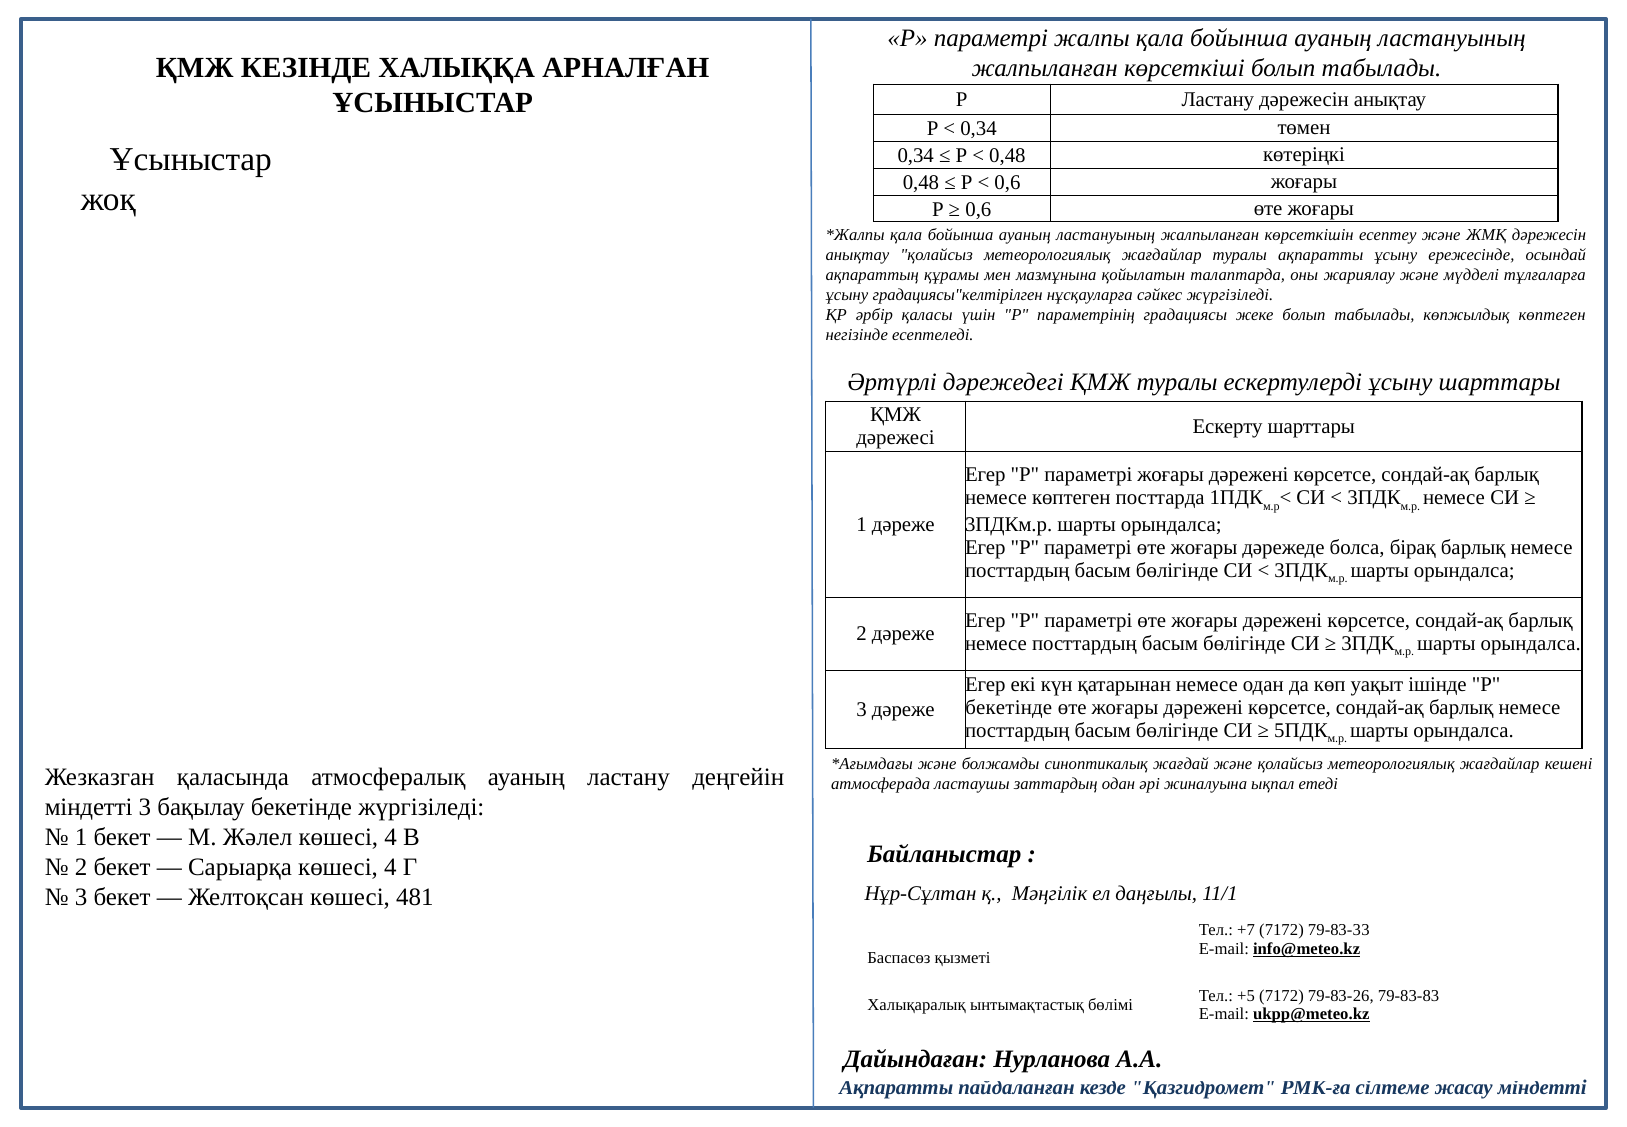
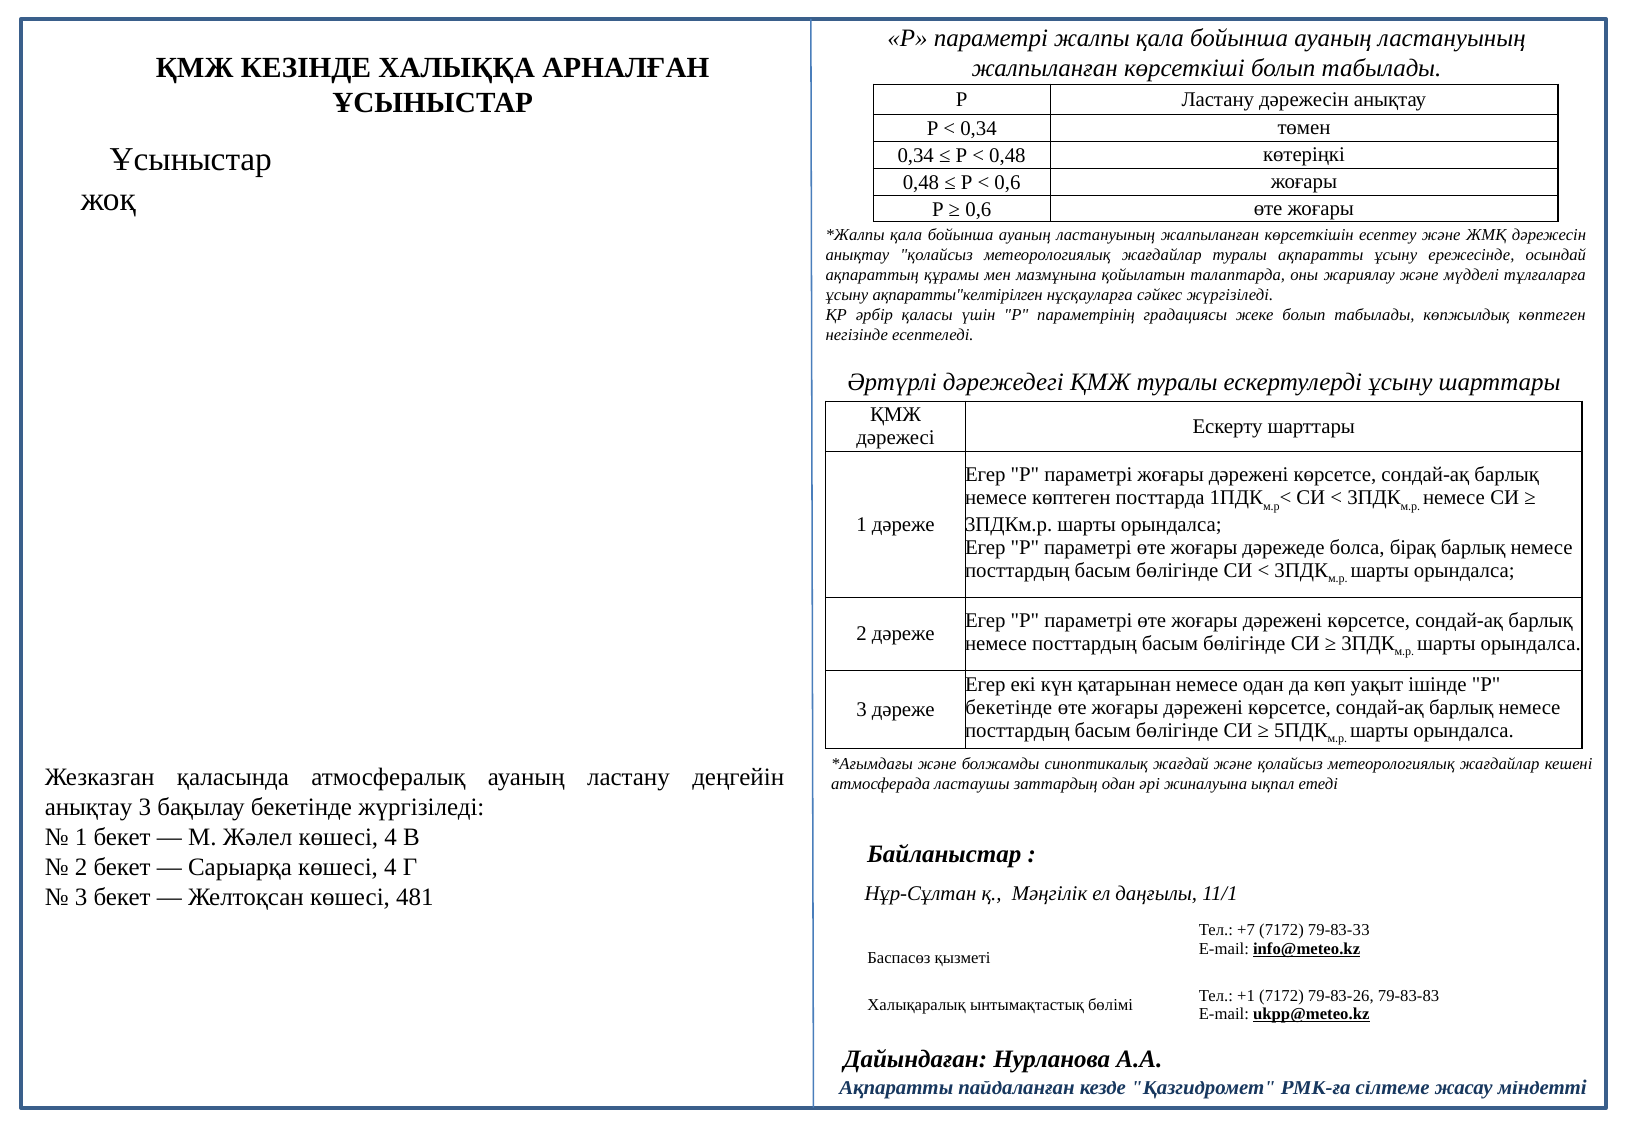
градациясы"келтірілген: градациясы"келтірілген -> ақпаратты"келтірілген
міндетті at (89, 807): міндетті -> анықтау
+5: +5 -> +1
